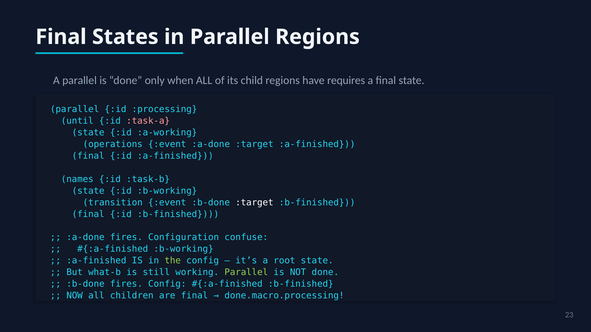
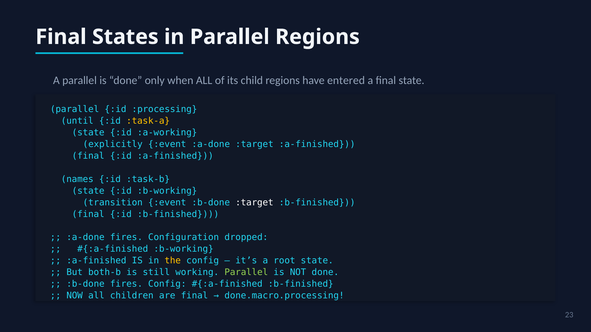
requires: requires -> entered
:task-a colour: pink -> yellow
operations: operations -> explicitly
confuse: confuse -> dropped
the colour: light green -> yellow
what-b: what-b -> both-b
